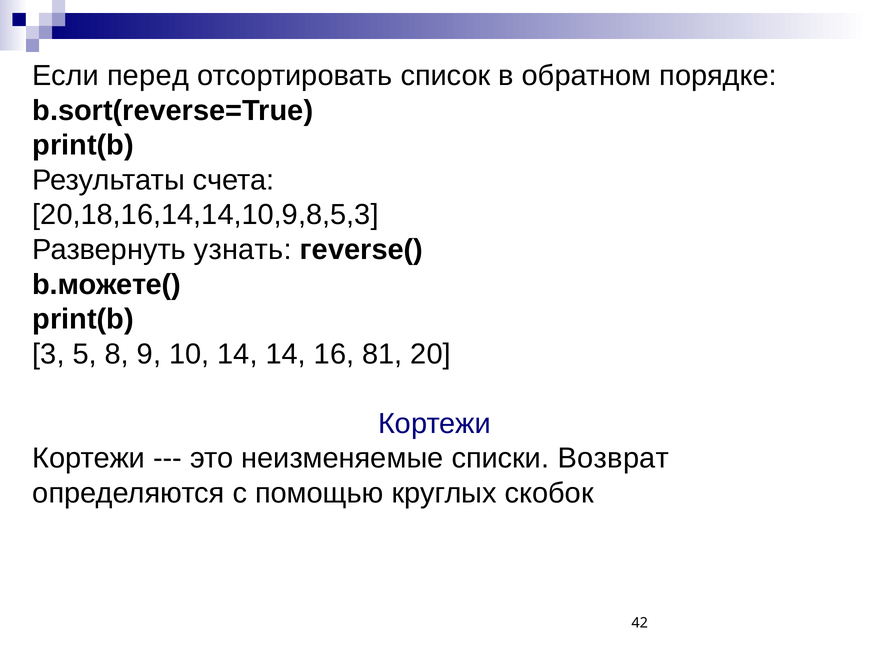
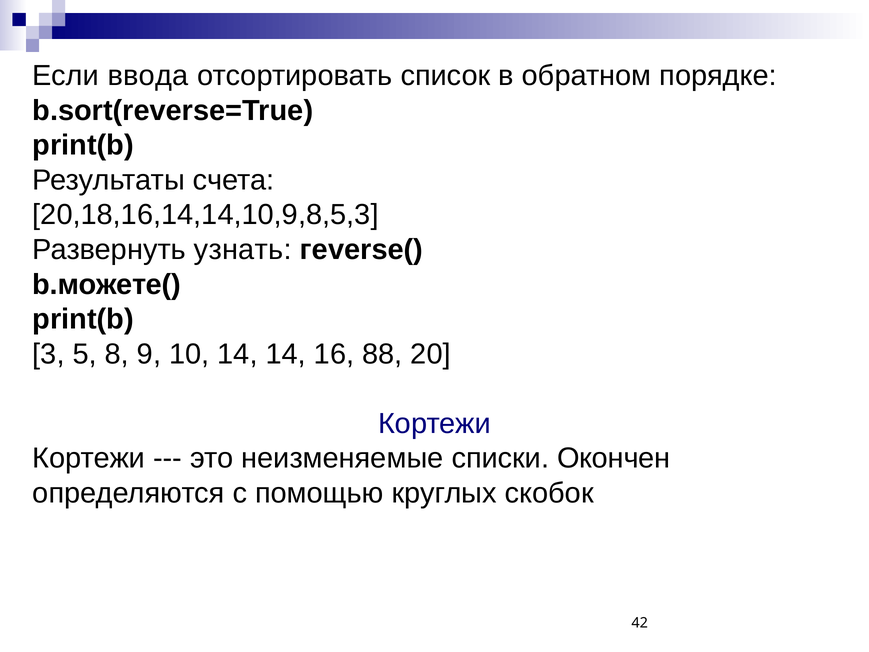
перед: перед -> ввода
81: 81 -> 88
Возврат: Возврат -> Окончен
